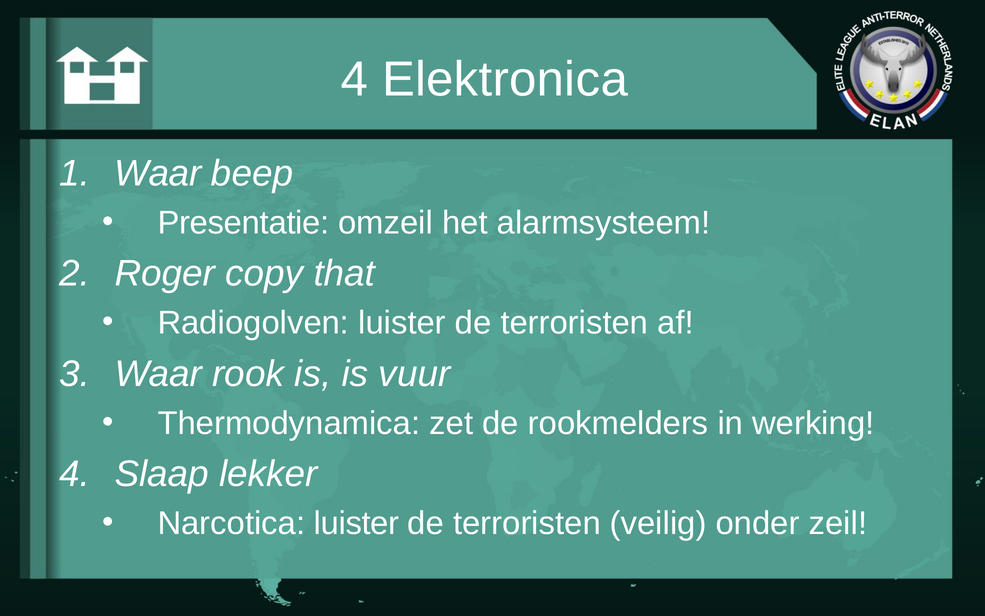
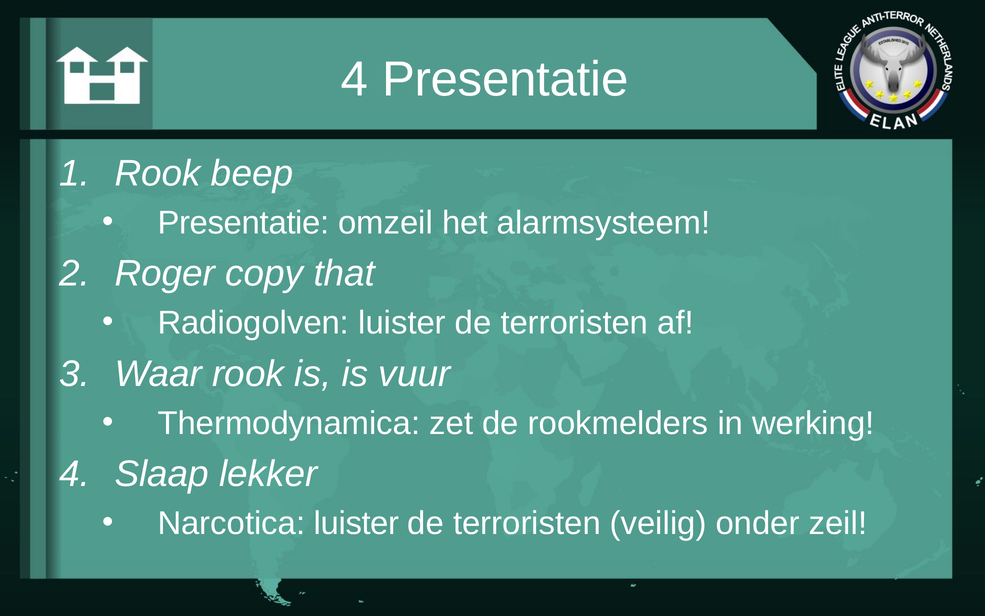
4 Elektronica: Elektronica -> Presentatie
Waar at (158, 173): Waar -> Rook
